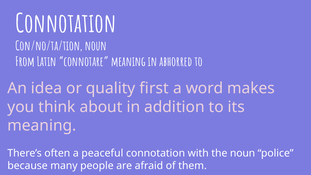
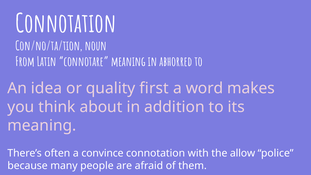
peaceful: peaceful -> convince
the noun: noun -> allow
